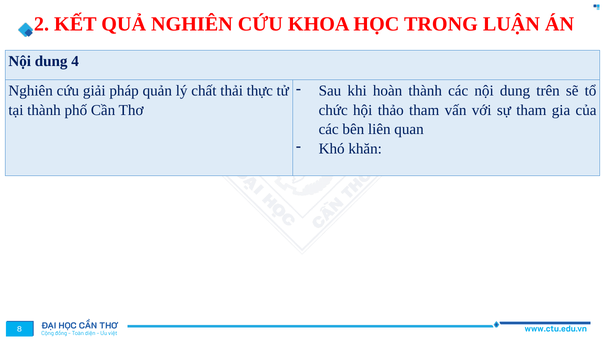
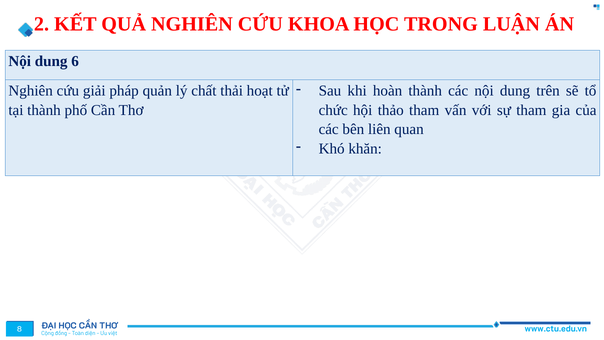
4: 4 -> 6
thực: thực -> hoạt
